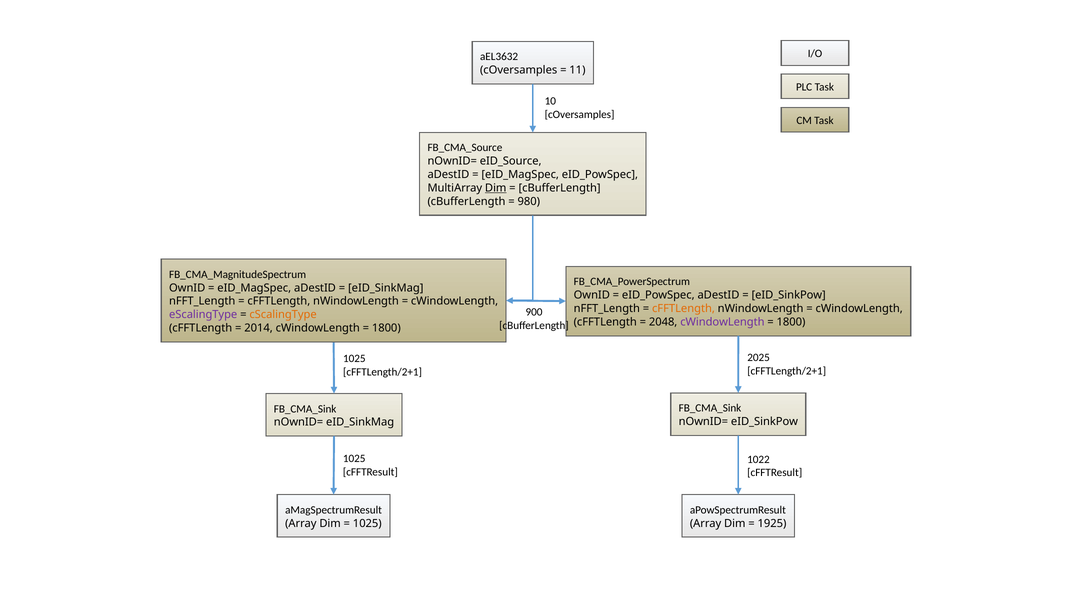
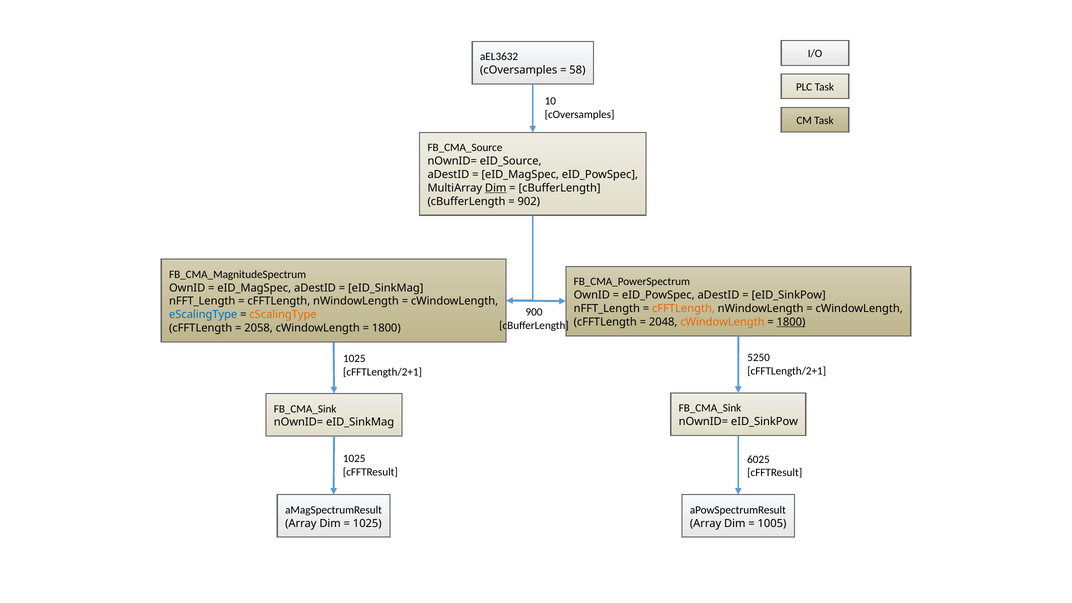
11: 11 -> 58
980: 980 -> 902
eScalingType colour: purple -> blue
cWindowLength at (722, 322) colour: purple -> orange
1800 at (791, 322) underline: none -> present
2014: 2014 -> 2058
2025: 2025 -> 5250
1022: 1022 -> 6025
1925: 1925 -> 1005
